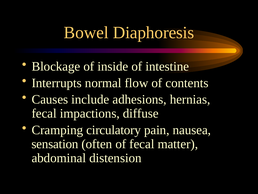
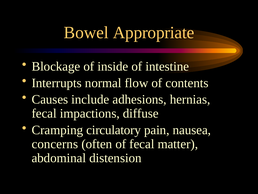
Diaphoresis: Diaphoresis -> Appropriate
sensation: sensation -> concerns
